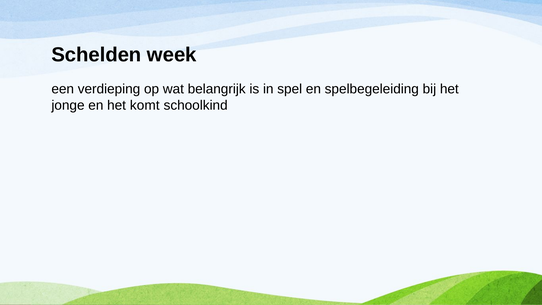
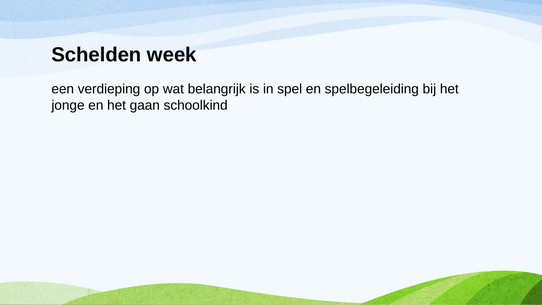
komt: komt -> gaan
